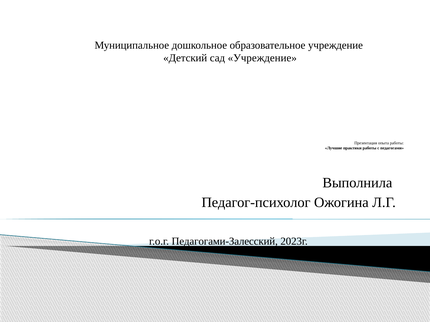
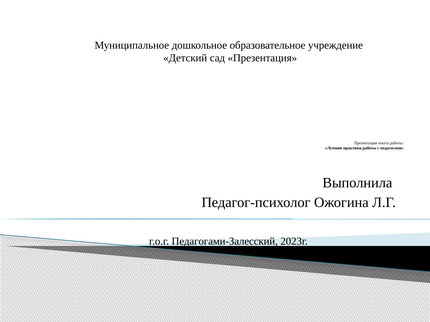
сад Учреждение: Учреждение -> Презентация
